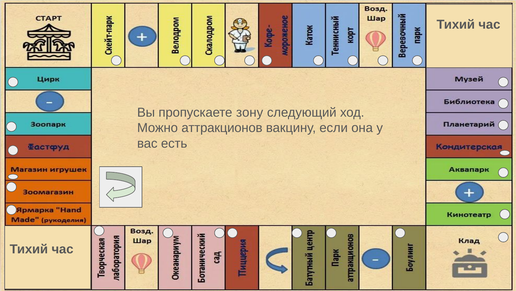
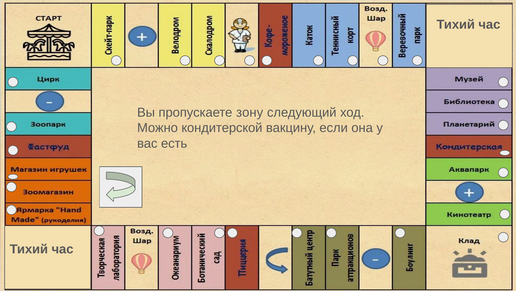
аттракционов: аттракционов -> кондитерской
